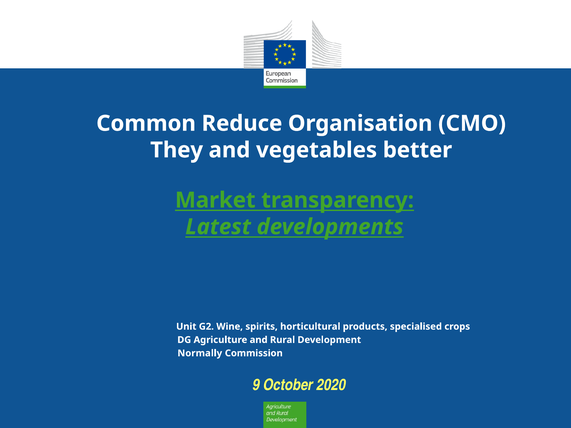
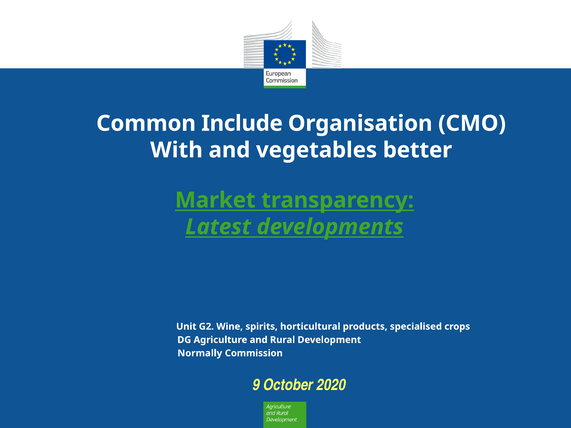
Reduce: Reduce -> Include
They: They -> With
